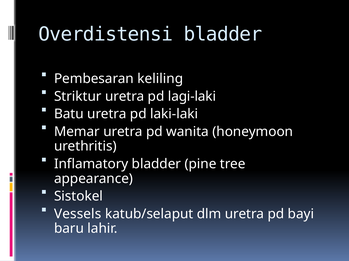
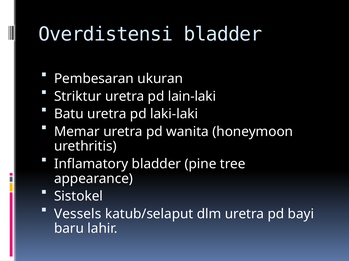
keliling: keliling -> ukuran
lagi-laki: lagi-laki -> lain-laki
